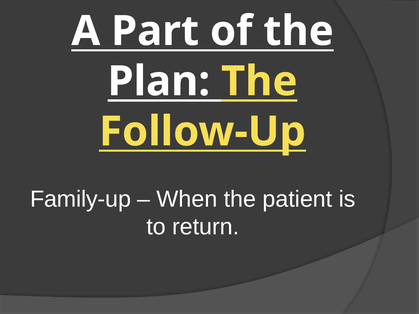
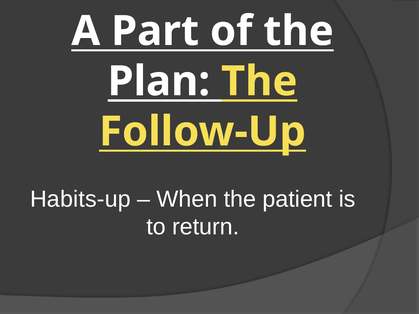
Family-up: Family-up -> Habits-up
